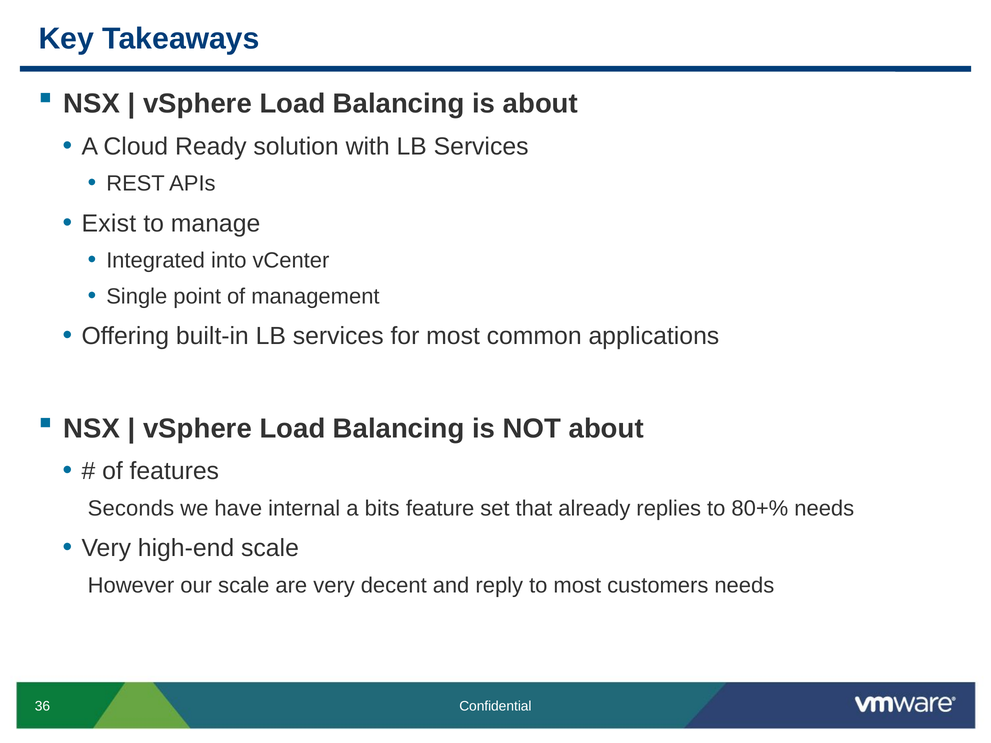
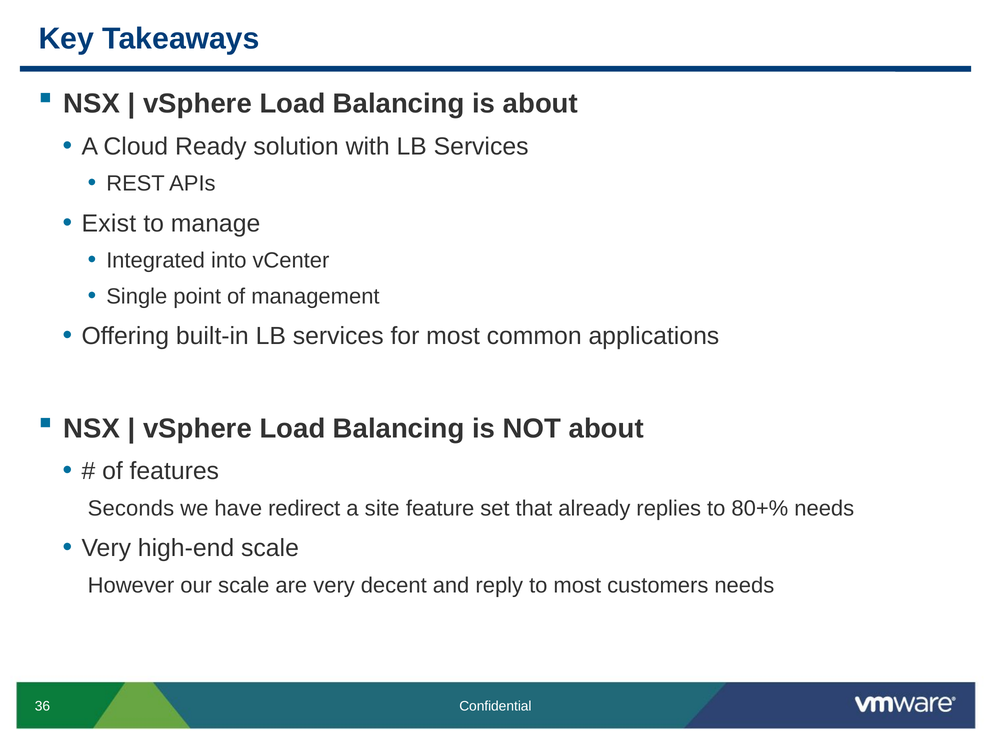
internal: internal -> redirect
bits: bits -> site
